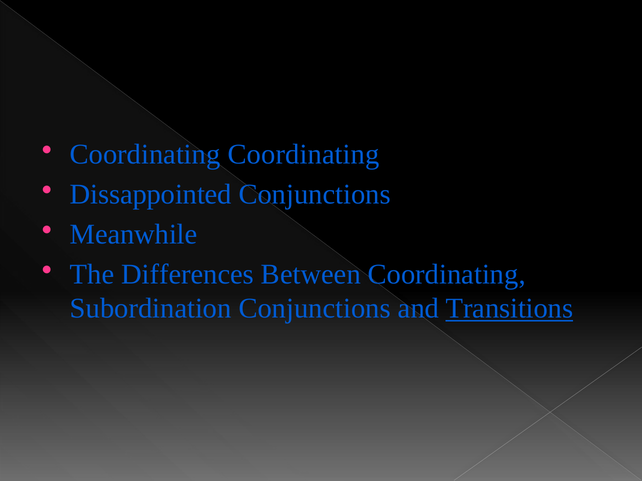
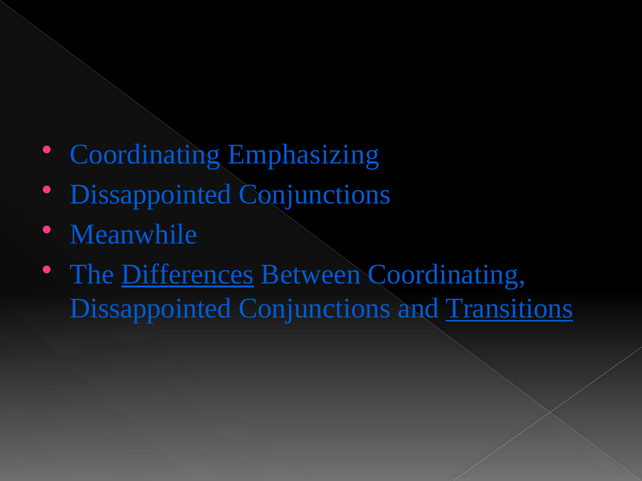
Coordinating Coordinating: Coordinating -> Emphasizing
Differences underline: none -> present
Subordination at (151, 309): Subordination -> Dissappointed
